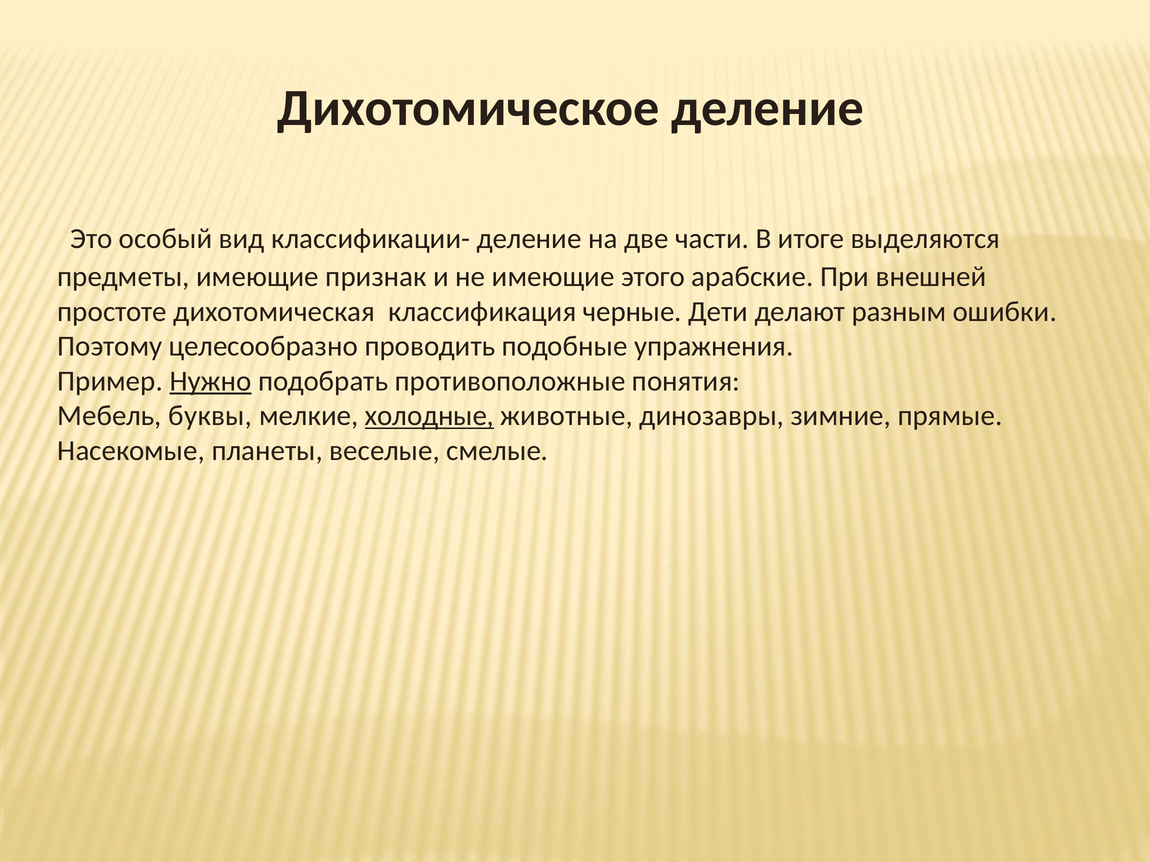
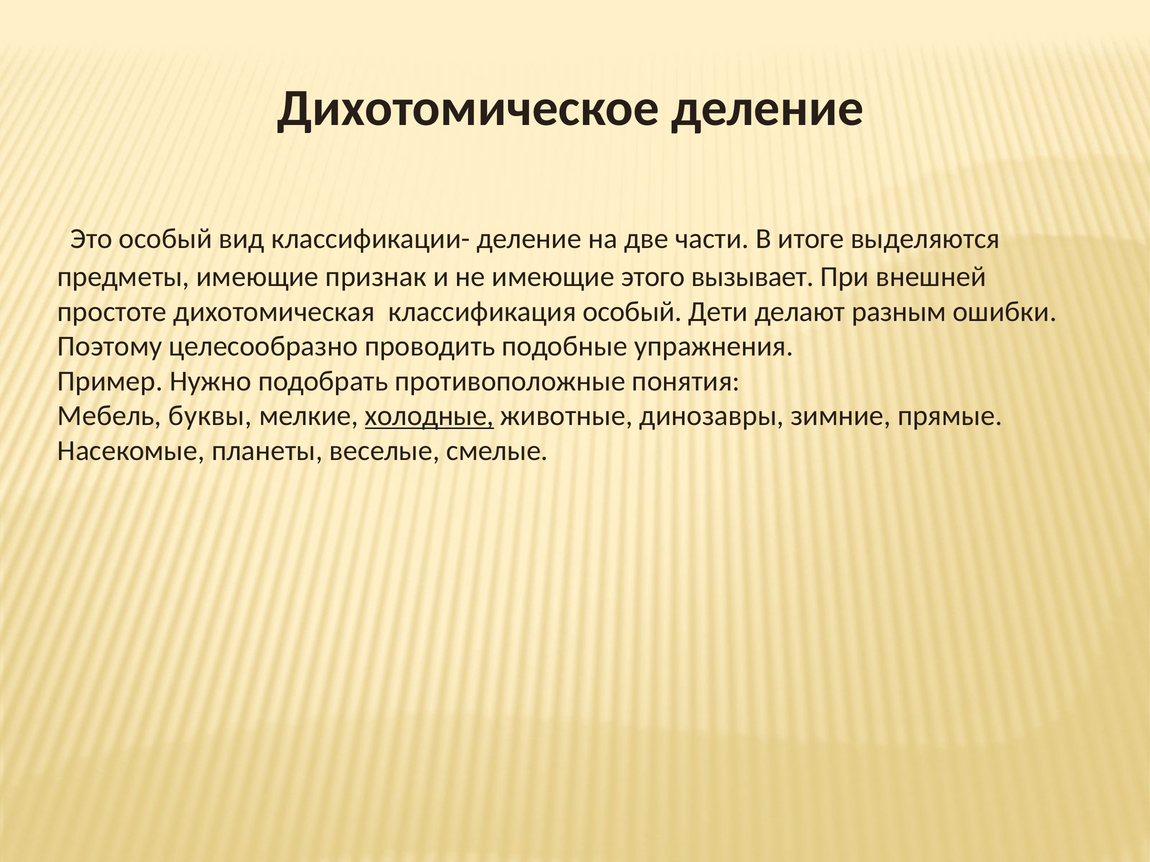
арабские: арабские -> вызывает
классификация черные: черные -> особый
Нужно underline: present -> none
